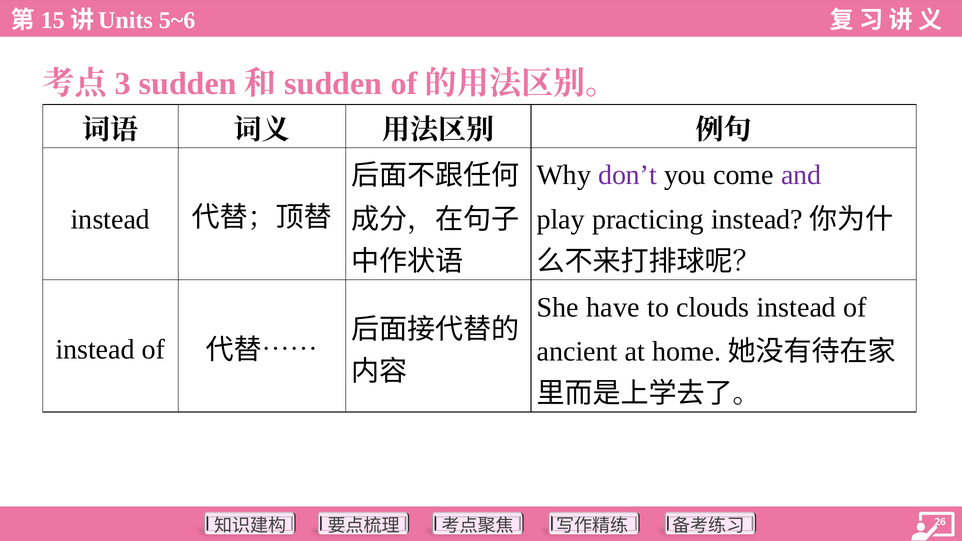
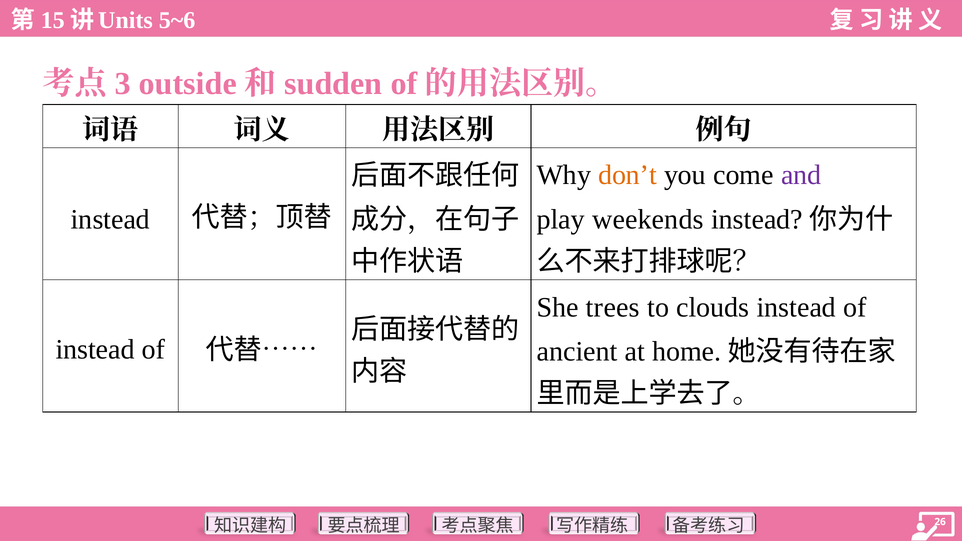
sudden at (188, 84): sudden -> outside
don’t colour: purple -> orange
practicing: practicing -> weekends
have: have -> trees
